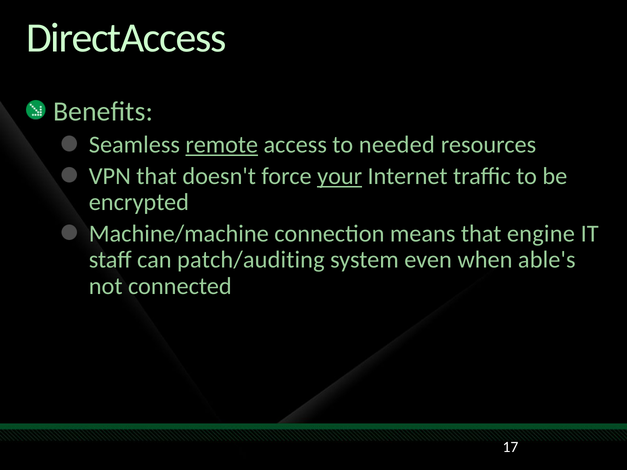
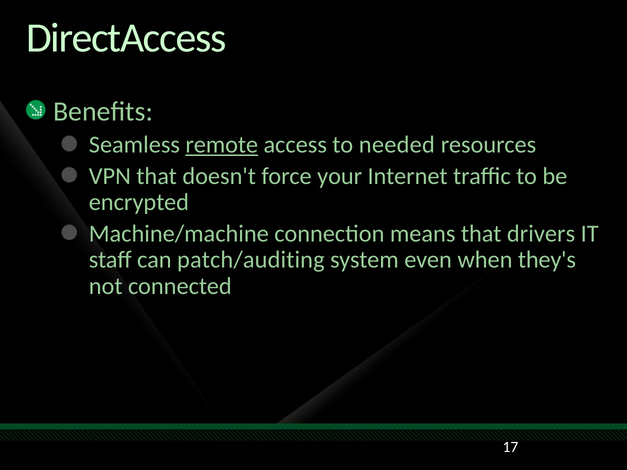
your underline: present -> none
engine: engine -> drivers
able's: able's -> they's
